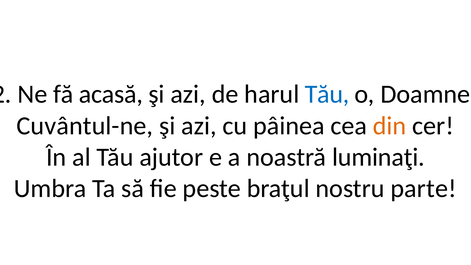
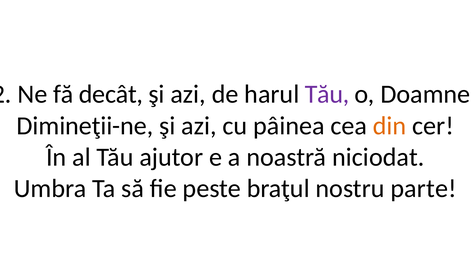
acasă: acasă -> decât
Tău at (327, 94) colour: blue -> purple
Cuvântul-ne: Cuvântul-ne -> Dimineţii-ne
luminaţi: luminaţi -> niciodat
